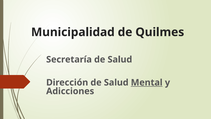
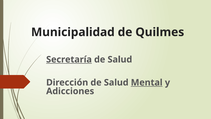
Secretaría underline: none -> present
